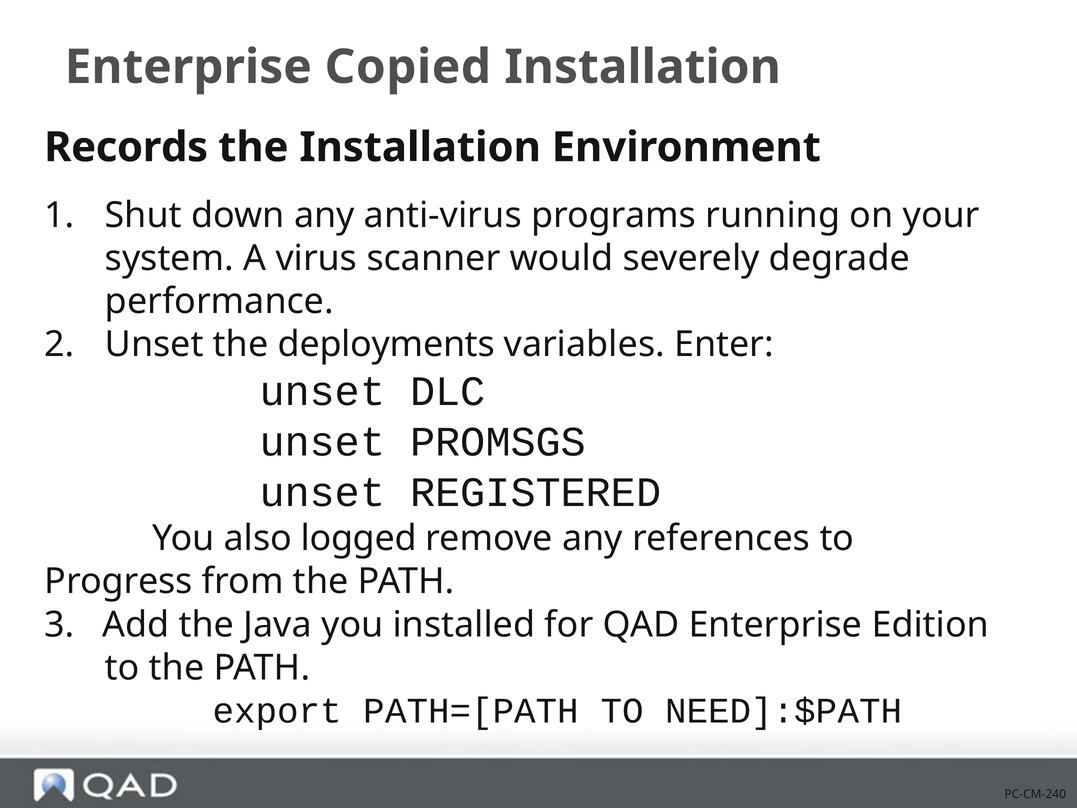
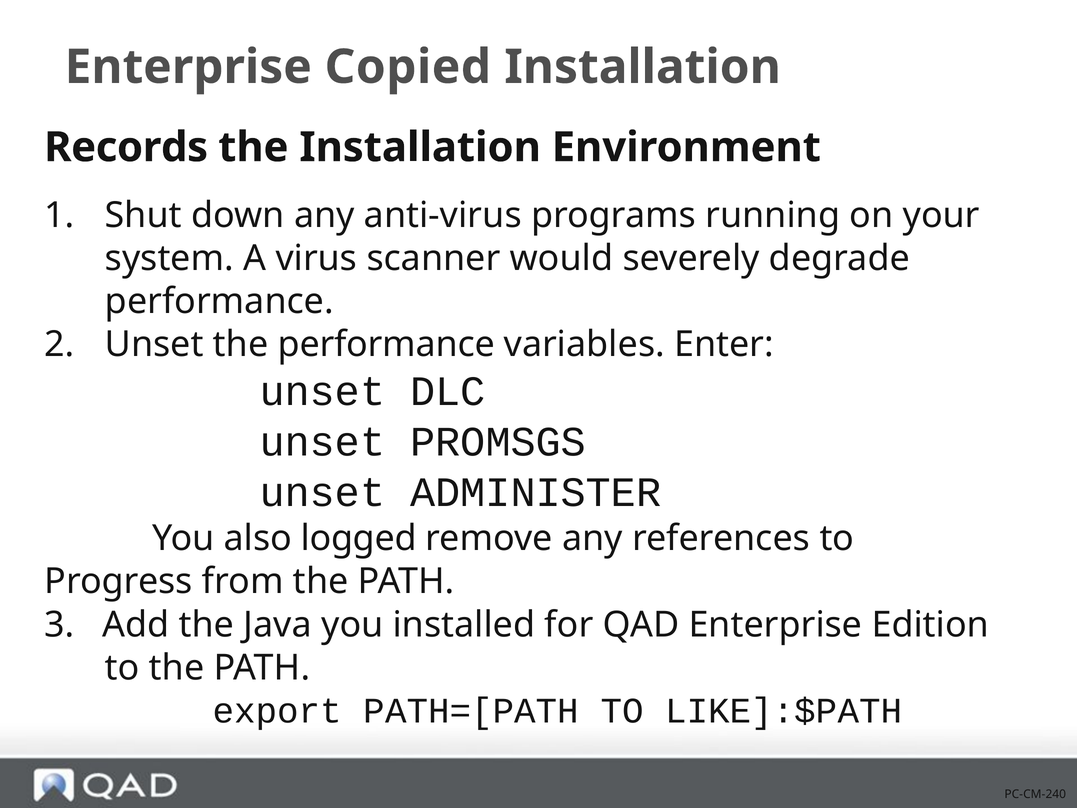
the deployments: deployments -> performance
REGISTERED: REGISTERED -> ADMINISTER
NEED]:$PATH: NEED]:$PATH -> LIKE]:$PATH
